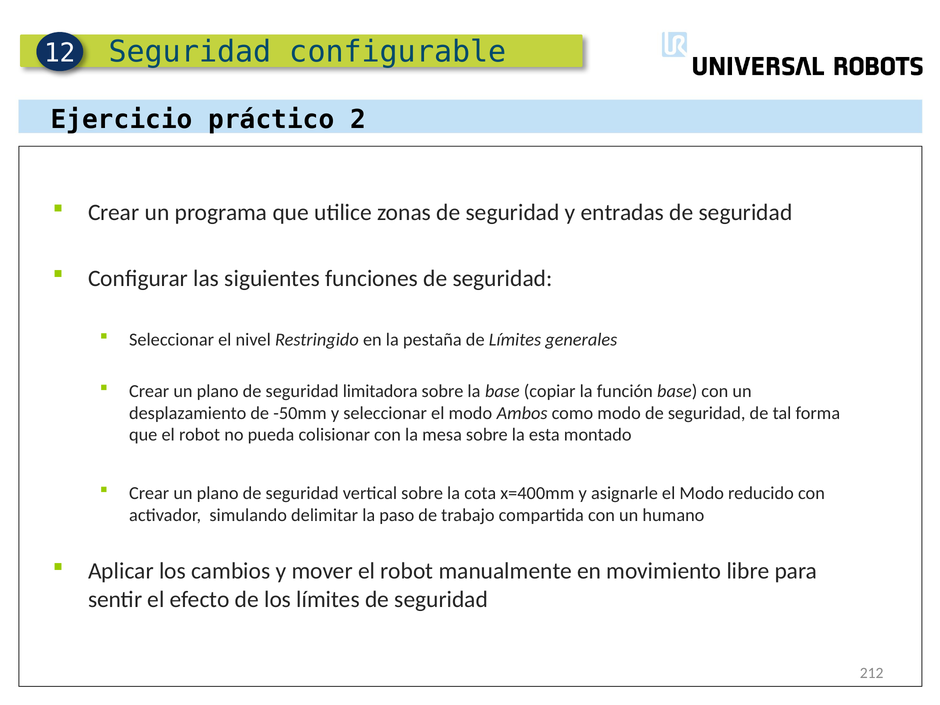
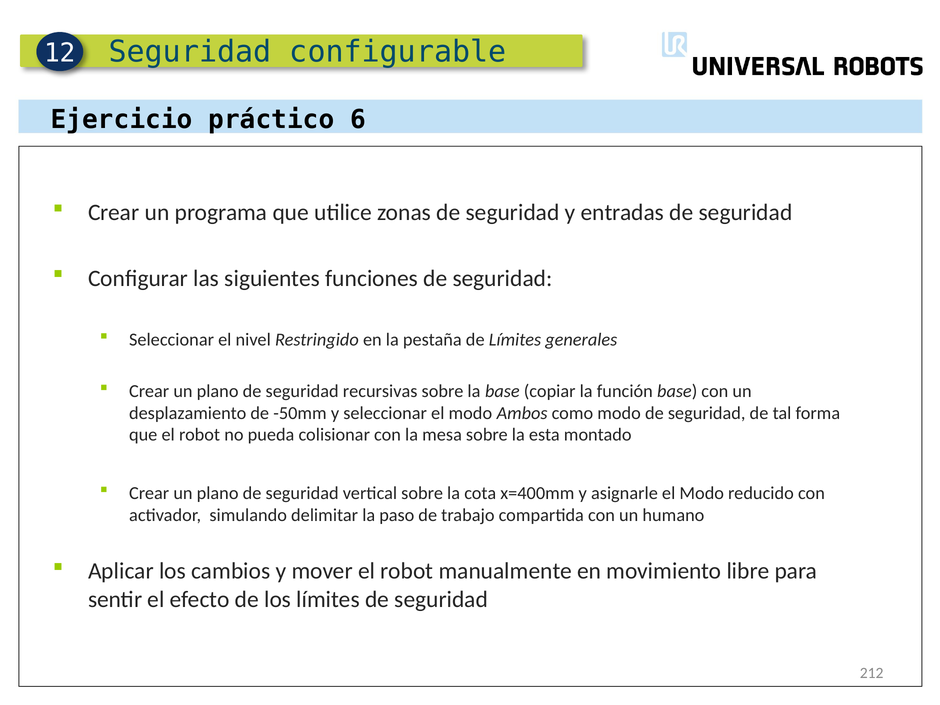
2: 2 -> 6
limitadora: limitadora -> recursivas
